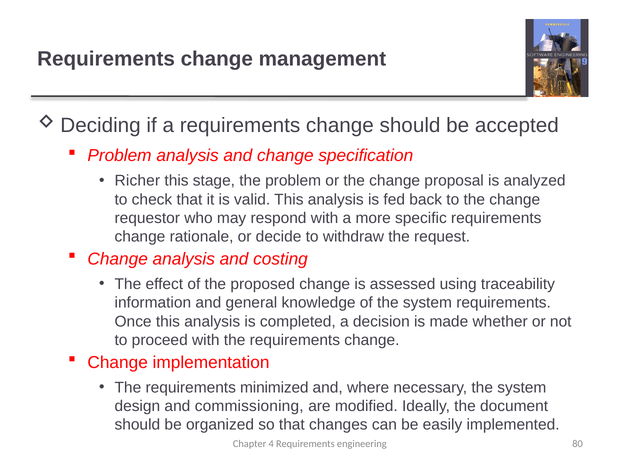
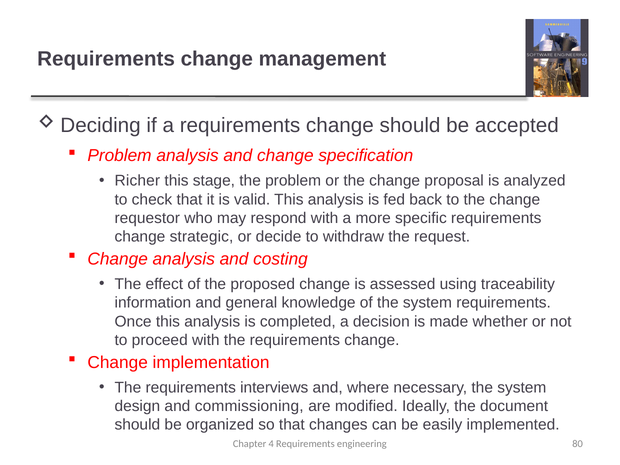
rationale: rationale -> strategic
minimized: minimized -> interviews
